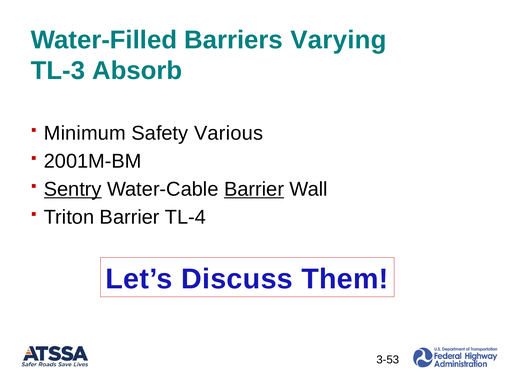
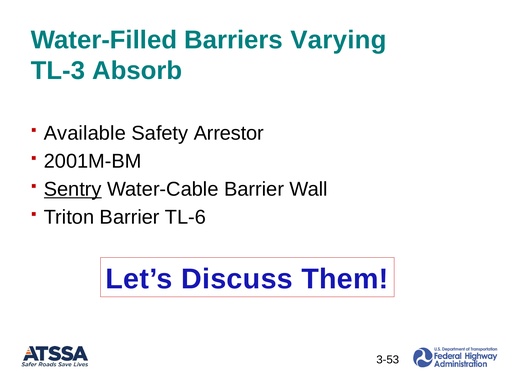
Minimum: Minimum -> Available
Various: Various -> Arrestor
Barrier at (254, 189) underline: present -> none
TL-4: TL-4 -> TL-6
